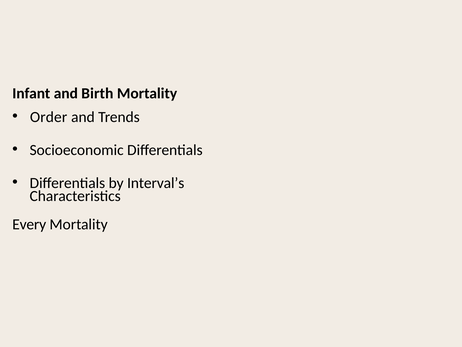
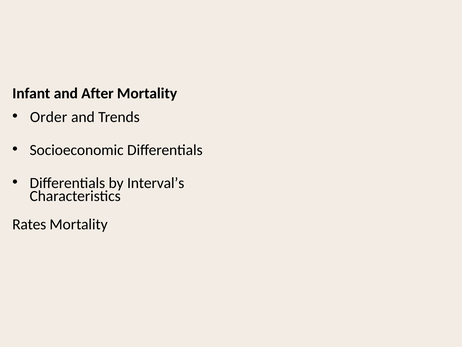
Birth: Birth -> After
Every: Every -> Rates
